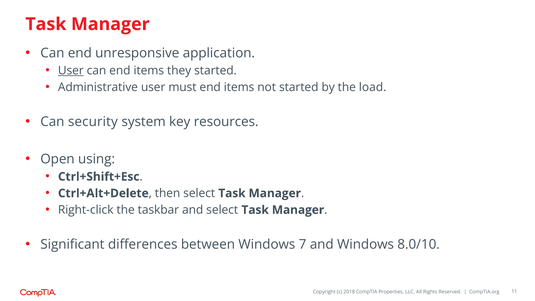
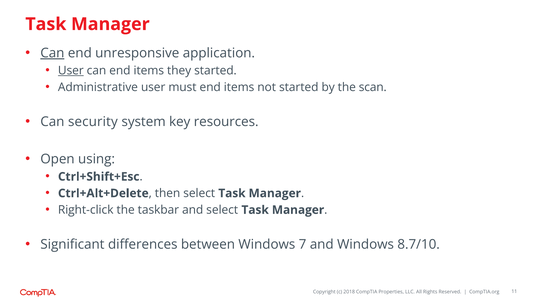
Can at (52, 53) underline: none -> present
load: load -> scan
8.0/10: 8.0/10 -> 8.7/10
